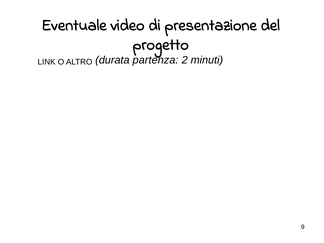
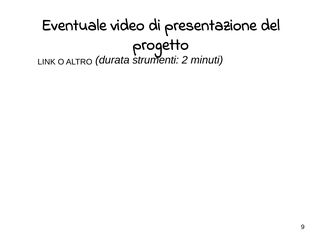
partenza: partenza -> strumenti
